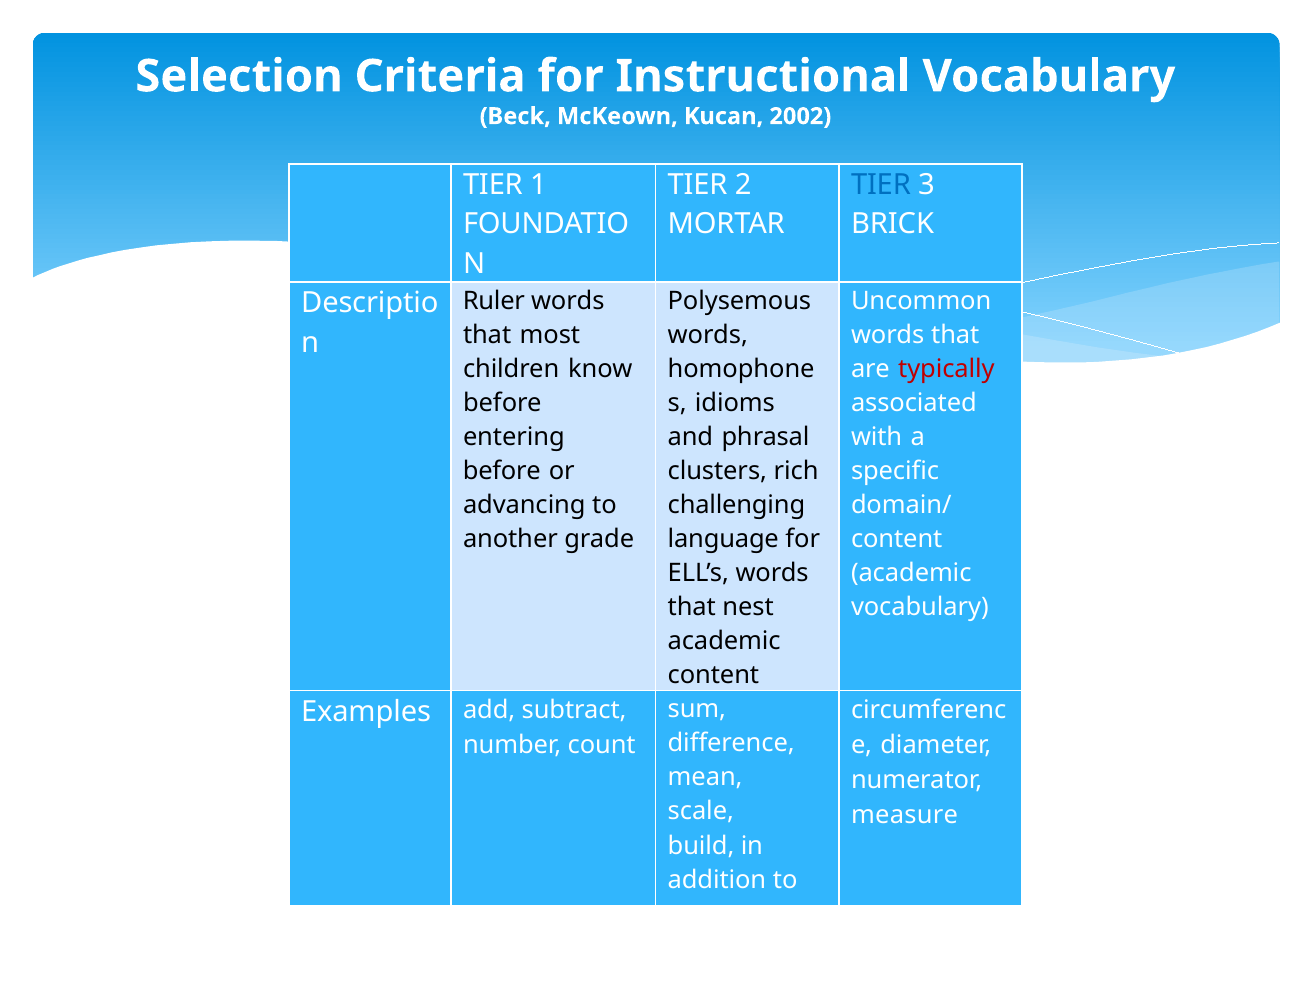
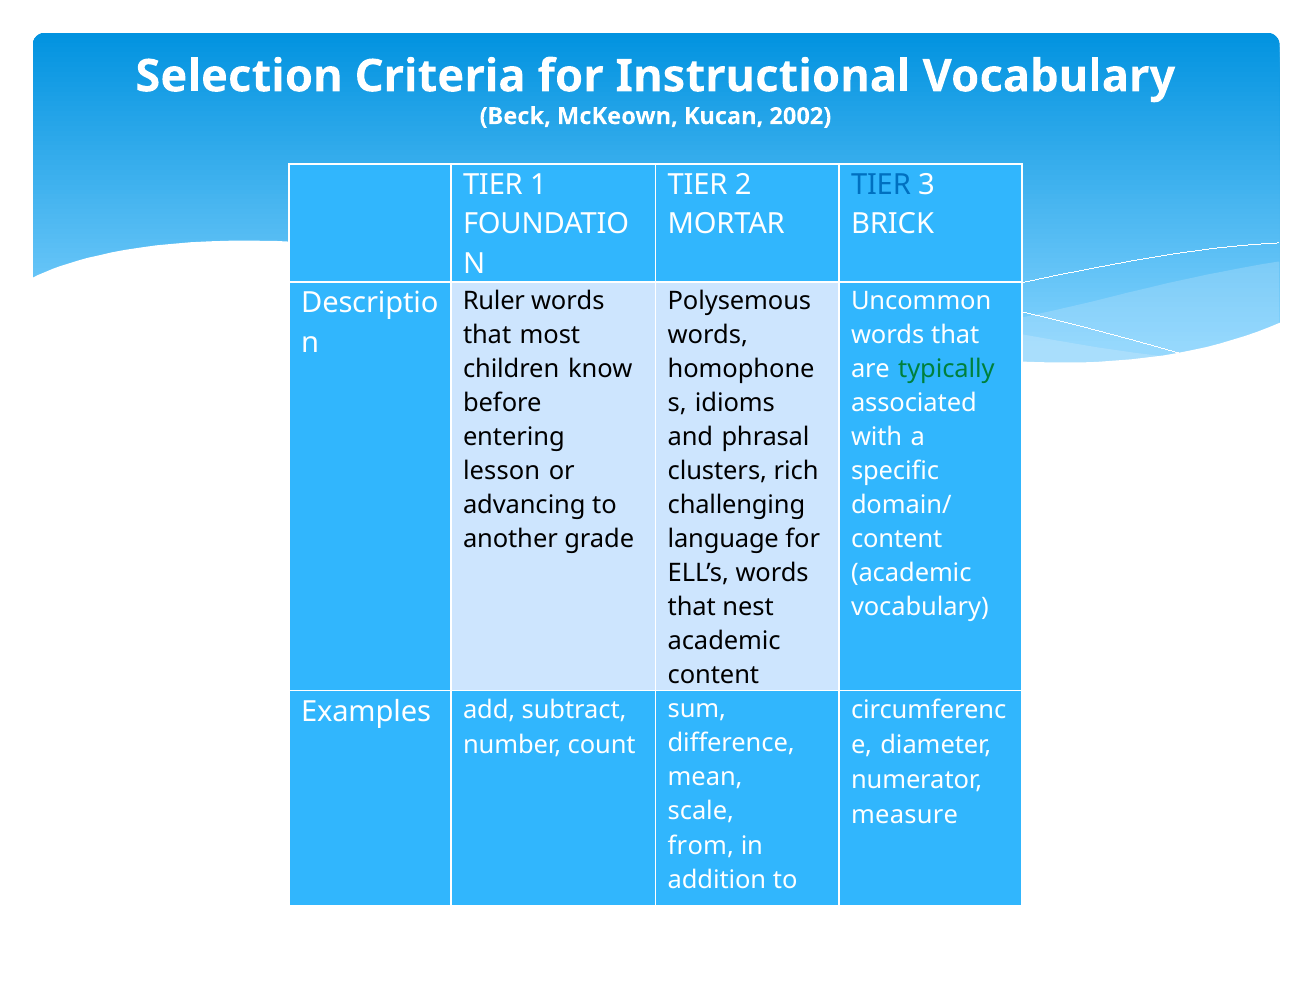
typically colour: red -> green
before at (502, 471): before -> lesson
build: build -> from
